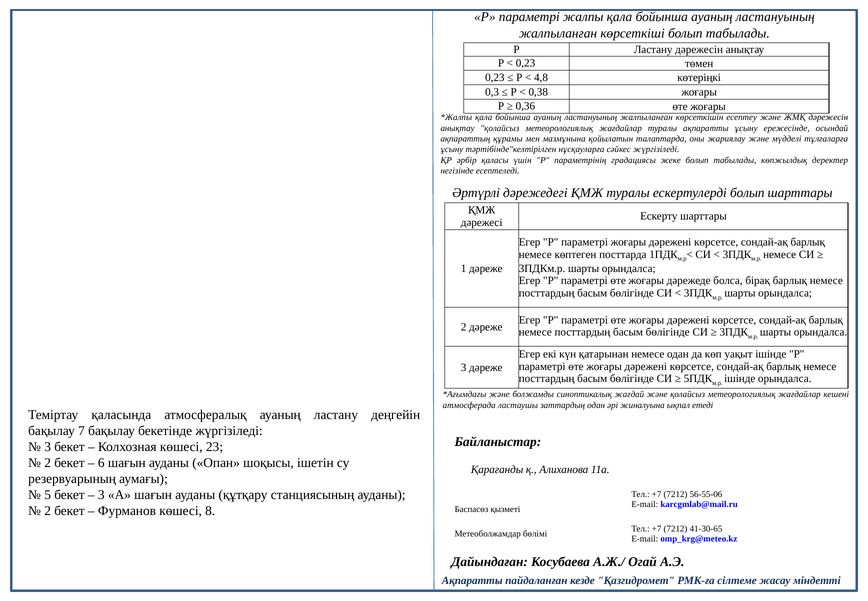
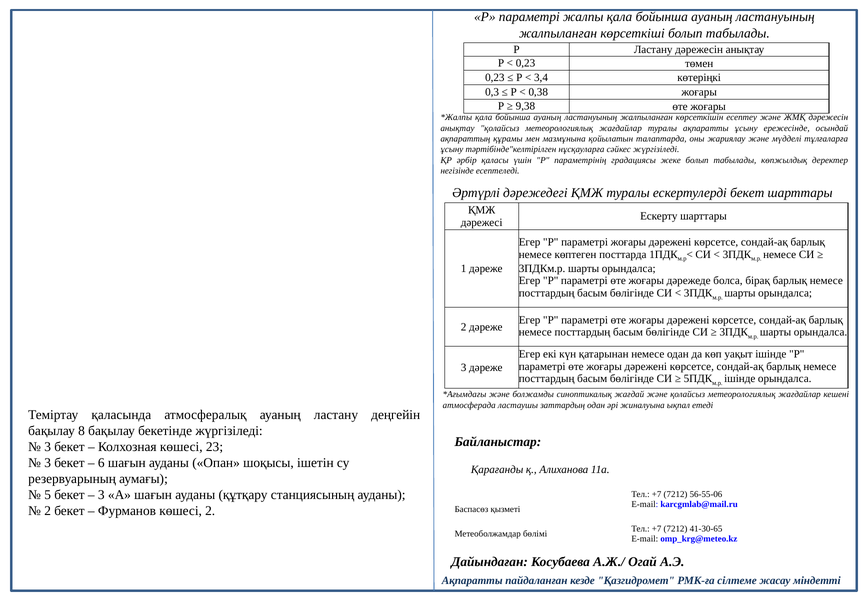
4,8: 4,8 -> 3,4
0,36: 0,36 -> 9,38
ескертулерді болып: болып -> бекет
7: 7 -> 8
2 at (48, 463): 2 -> 3
көшесі 8: 8 -> 2
